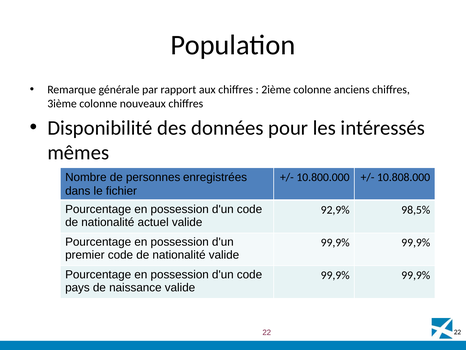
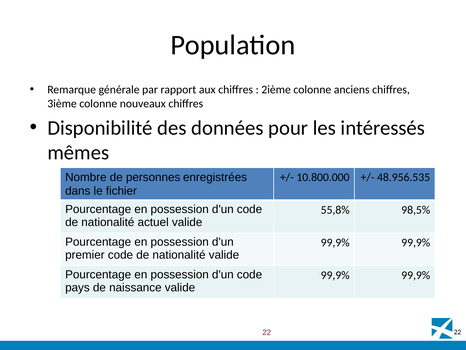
10.808.000: 10.808.000 -> 48.956.535
92,9%: 92,9% -> 55,8%
